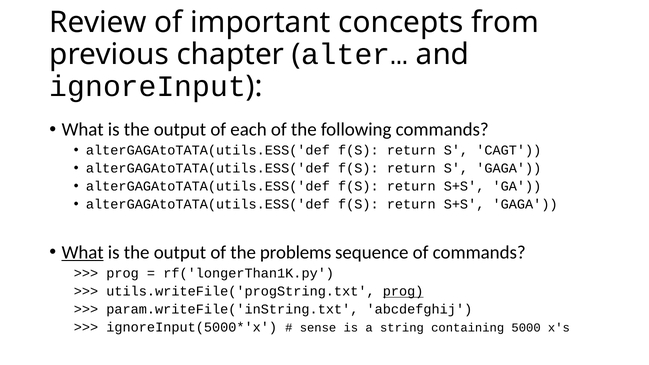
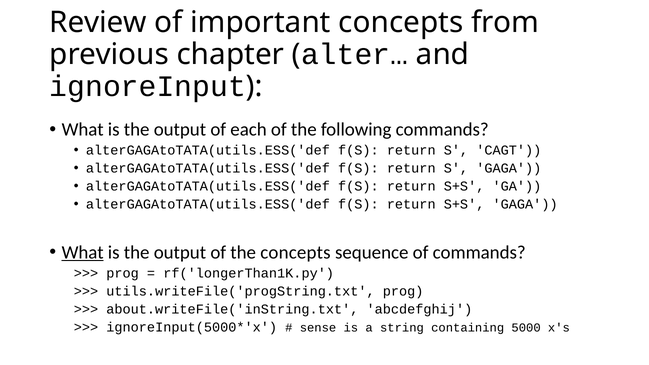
the problems: problems -> concepts
prog at (403, 291) underline: present -> none
param.writeFile('inString.txt: param.writeFile('inString.txt -> about.writeFile('inString.txt
